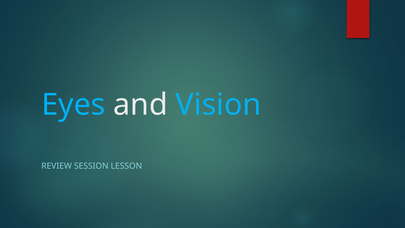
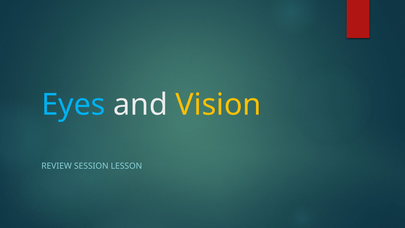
Vision colour: light blue -> yellow
